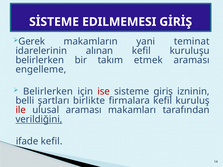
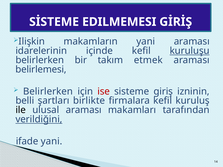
Gerek: Gerek -> Ilişkin
yani teminat: teminat -> araması
alınan: alınan -> içinde
kuruluşu underline: none -> present
engelleme: engelleme -> belirlemesi
ile colour: red -> black
ifade kefil: kefil -> yani
